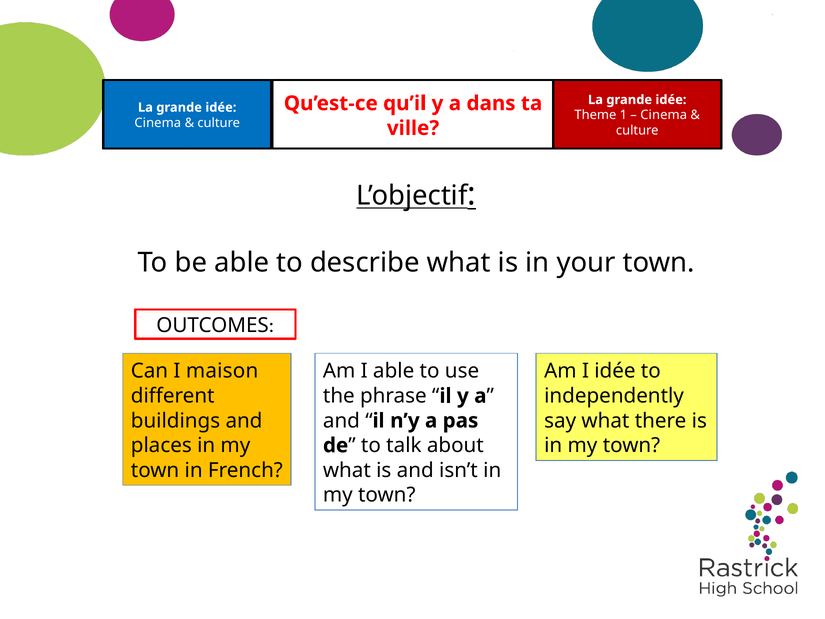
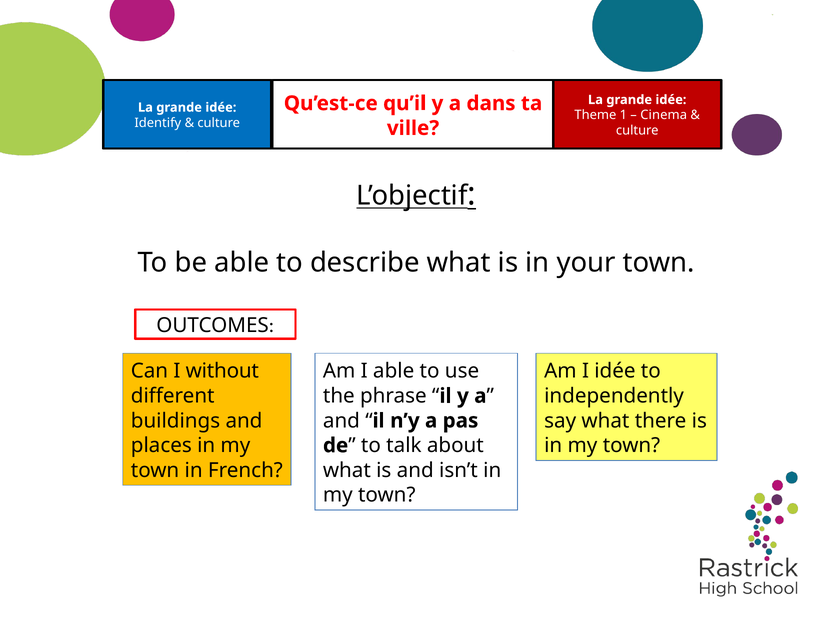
Cinema at (158, 123): Cinema -> Identify
maison: maison -> without
